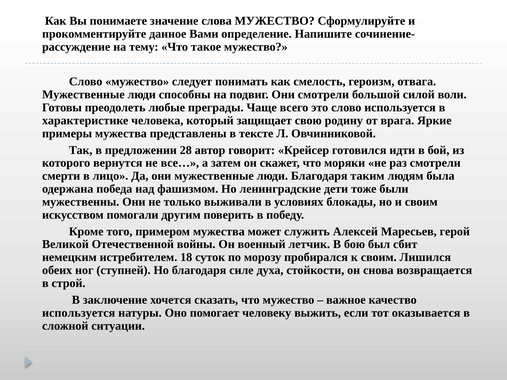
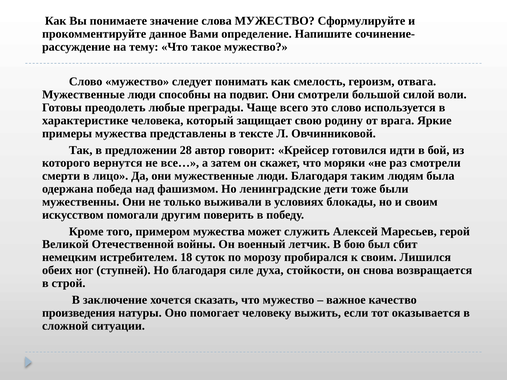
используется at (79, 313): используется -> произведения
